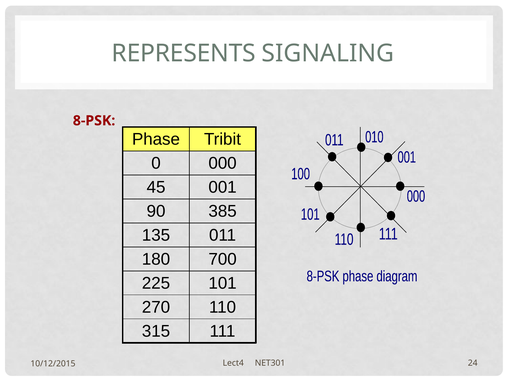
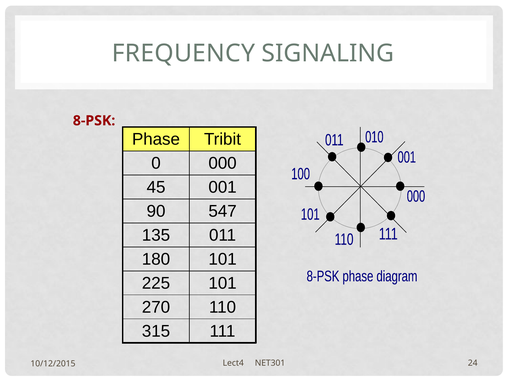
REPRESENTS: REPRESENTS -> FREQUENCY
385: 385 -> 547
180 700: 700 -> 101
